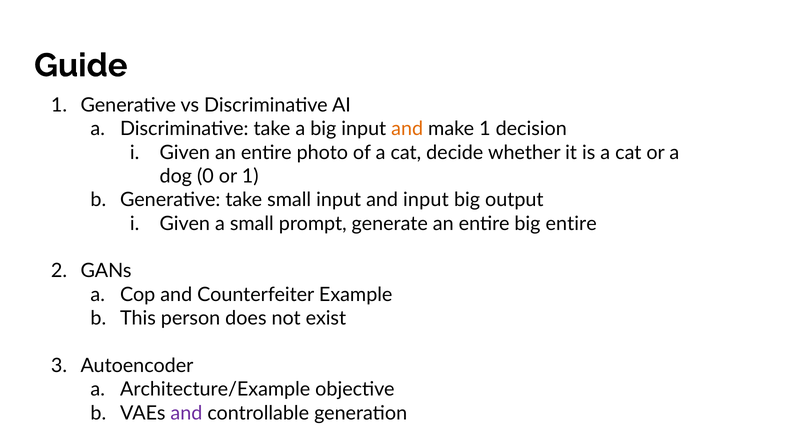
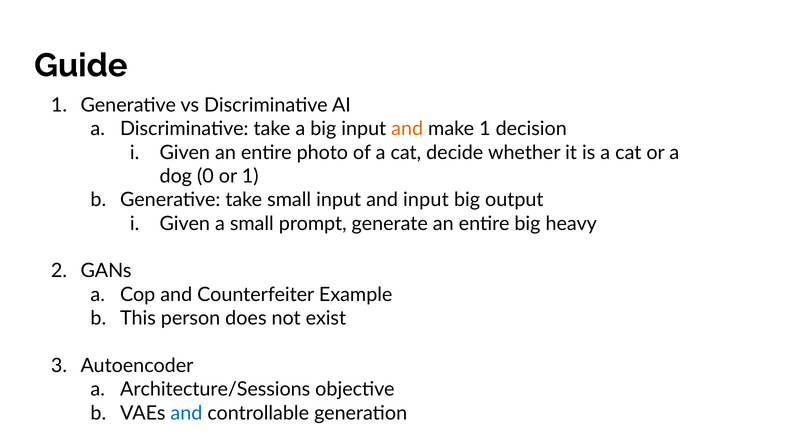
big entire: entire -> heavy
Architecture/Example: Architecture/Example -> Architecture/Sessions
and at (186, 413) colour: purple -> blue
